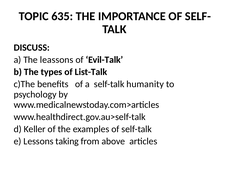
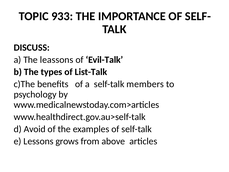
635: 635 -> 933
humanity: humanity -> members
Keller: Keller -> Avoid
taking: taking -> grows
